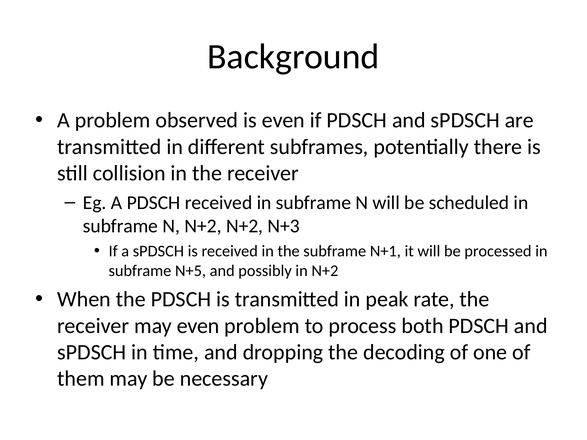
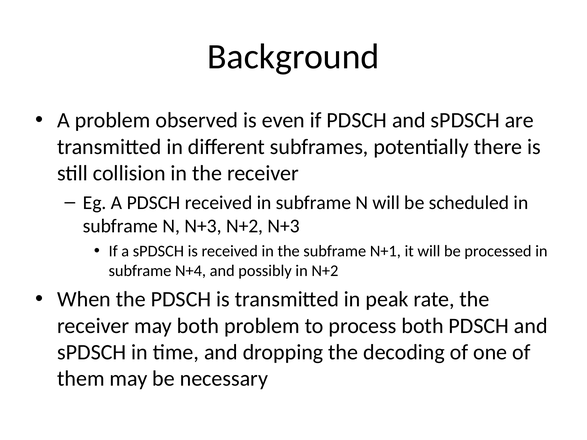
N N+2: N+2 -> N+3
N+5: N+5 -> N+4
may even: even -> both
